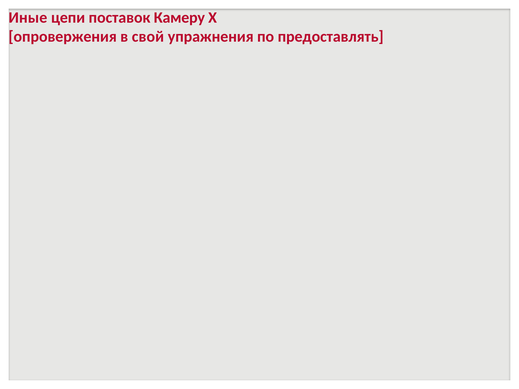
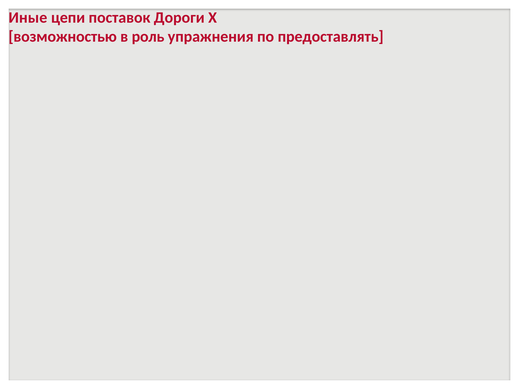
Камеру: Камеру -> Дороги
опровержения: опровержения -> возможностью
свой: свой -> роль
